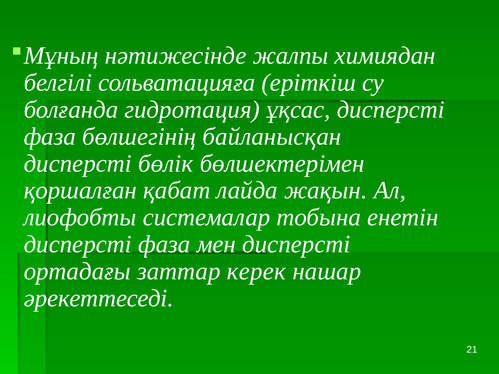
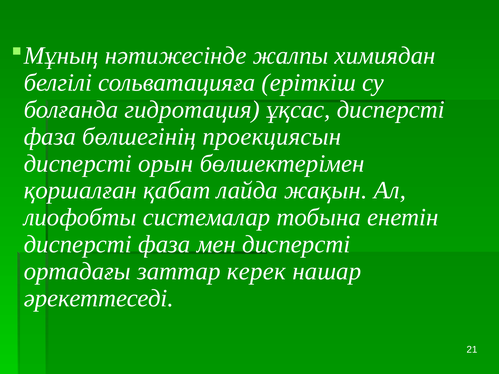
байланысқан: байланысқан -> проекциясын
бөлік: бөлік -> орын
